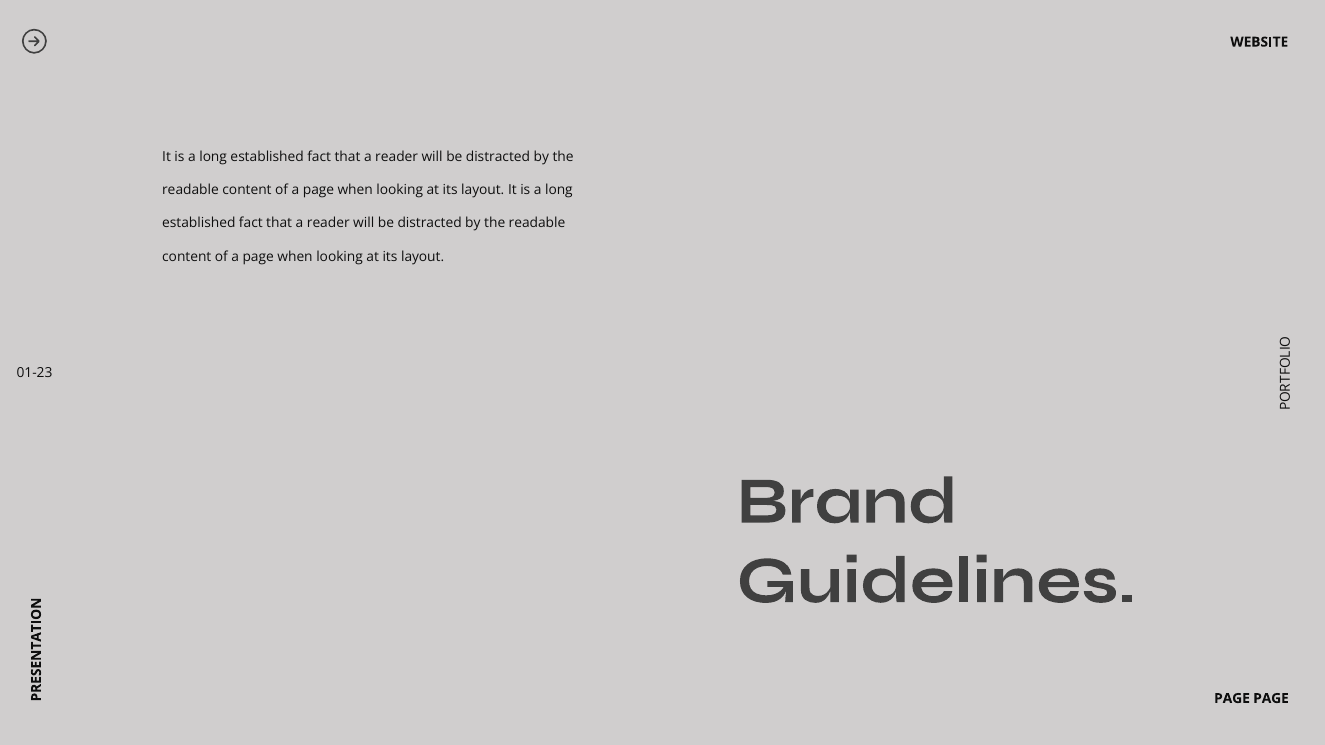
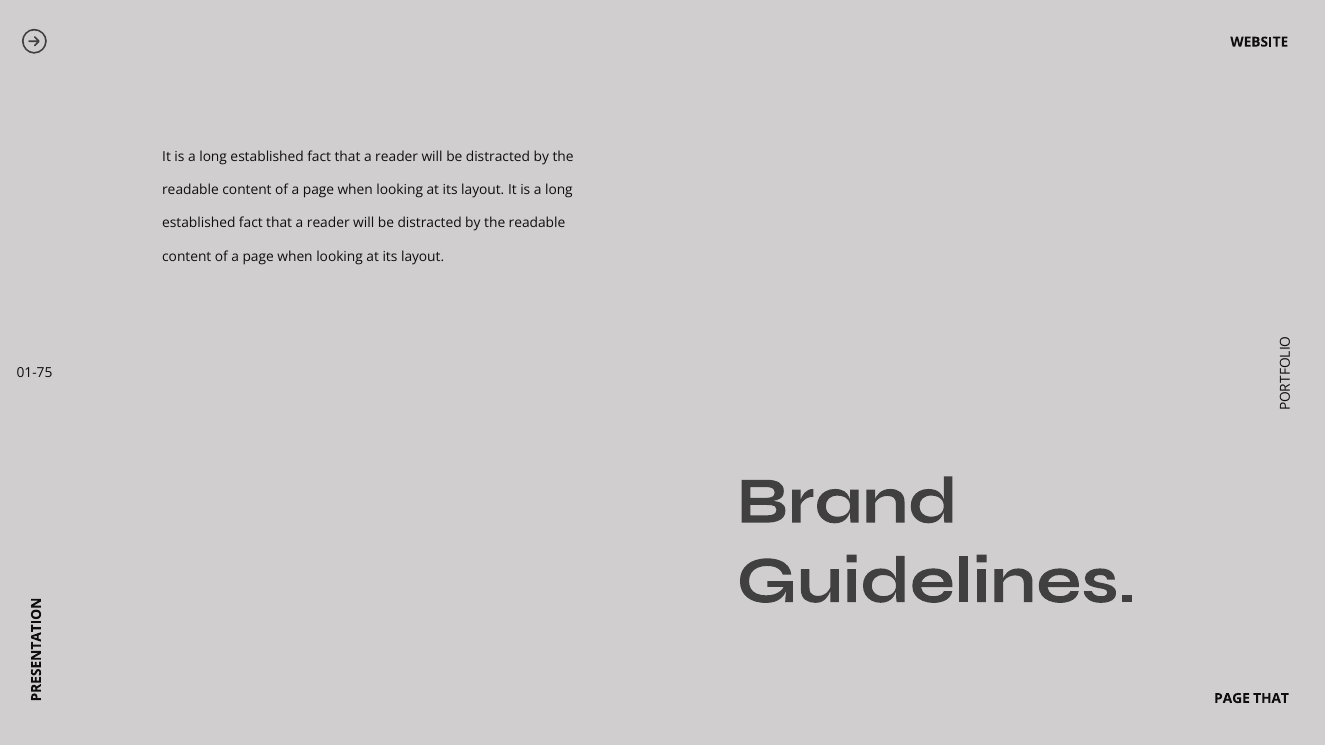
01-23: 01-23 -> 01-75
PAGE PAGE: PAGE -> THAT
